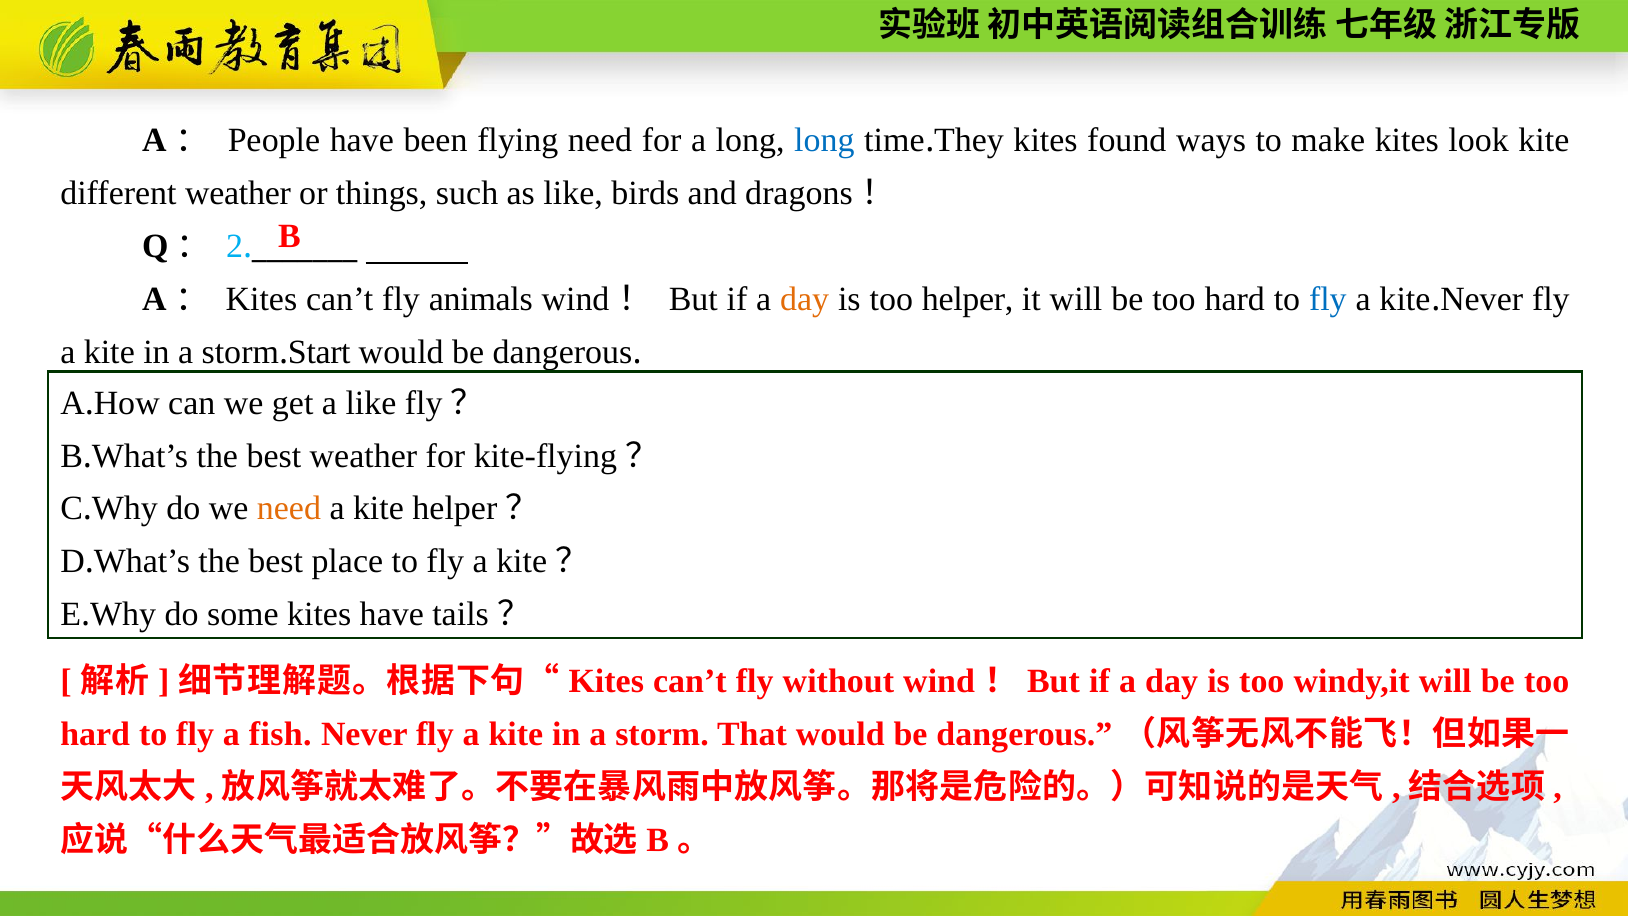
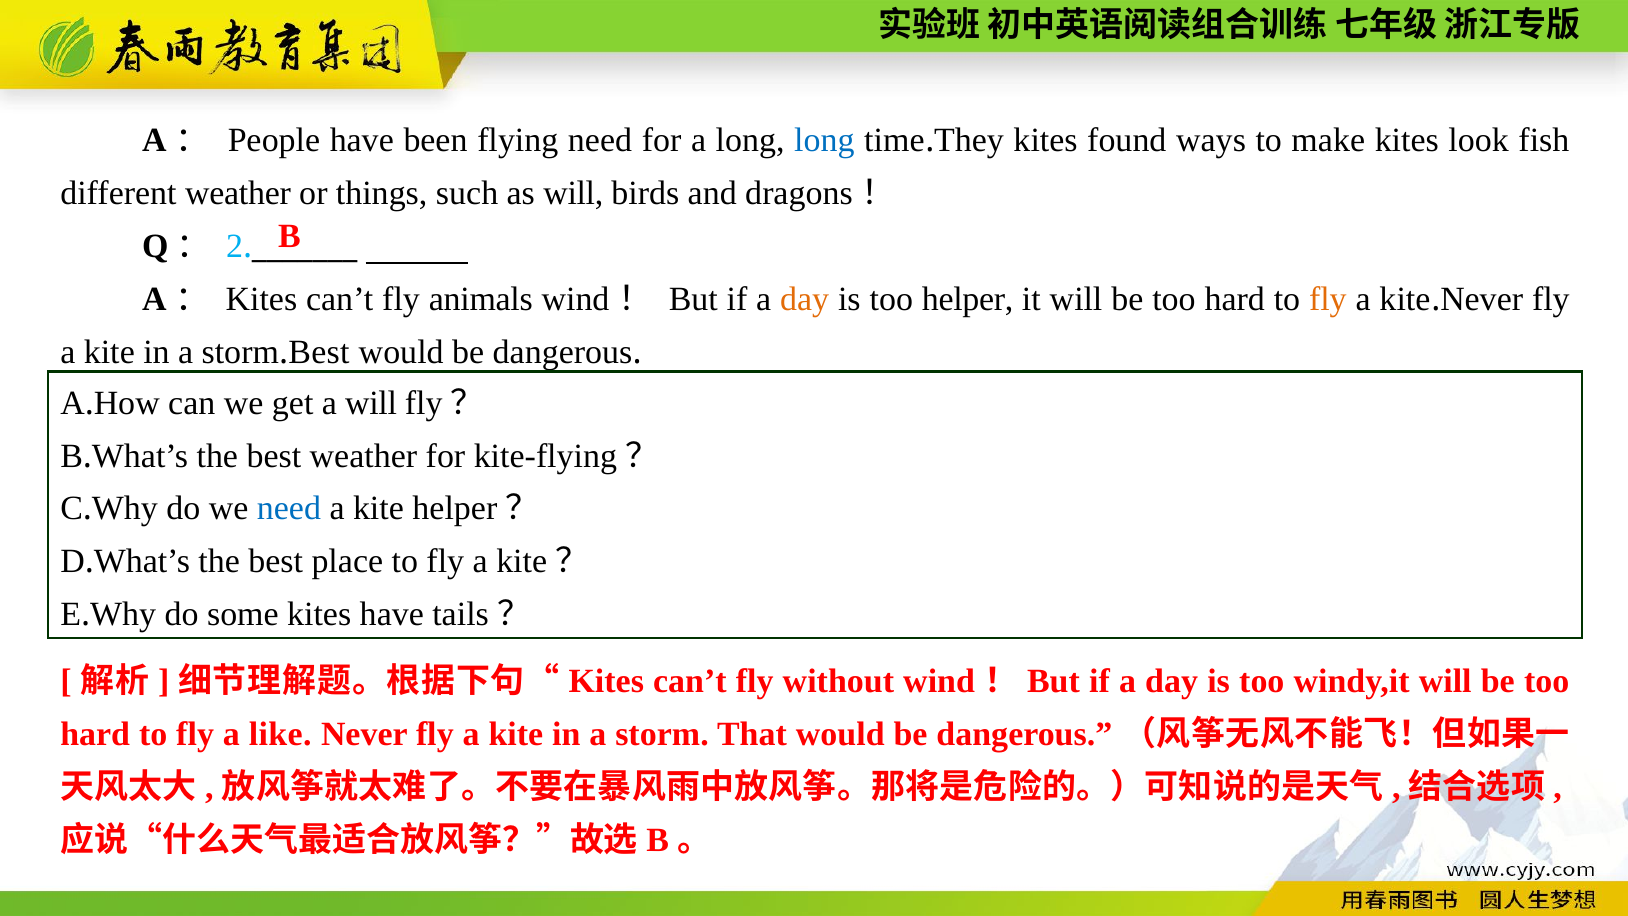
look kite: kite -> fish
as like: like -> will
fly at (1328, 300) colour: blue -> orange
Start at (319, 352): Start -> Best
a like: like -> will
need at (289, 509) colour: orange -> blue
fish: fish -> like
